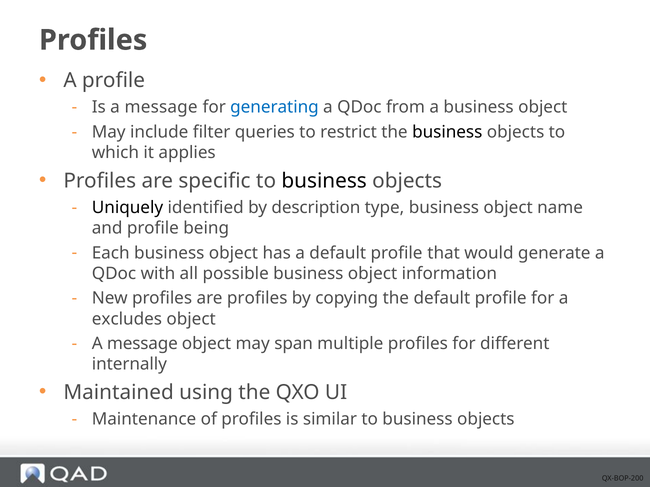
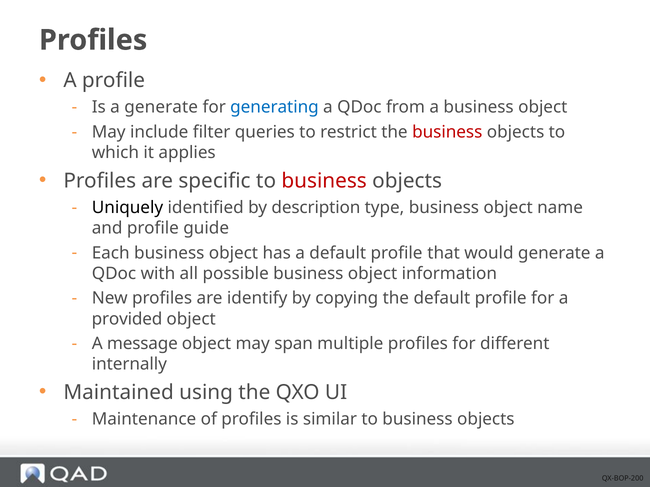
Is a message: message -> generate
business at (447, 132) colour: black -> red
business at (324, 181) colour: black -> red
being: being -> guide
are profiles: profiles -> identify
excludes: excludes -> provided
